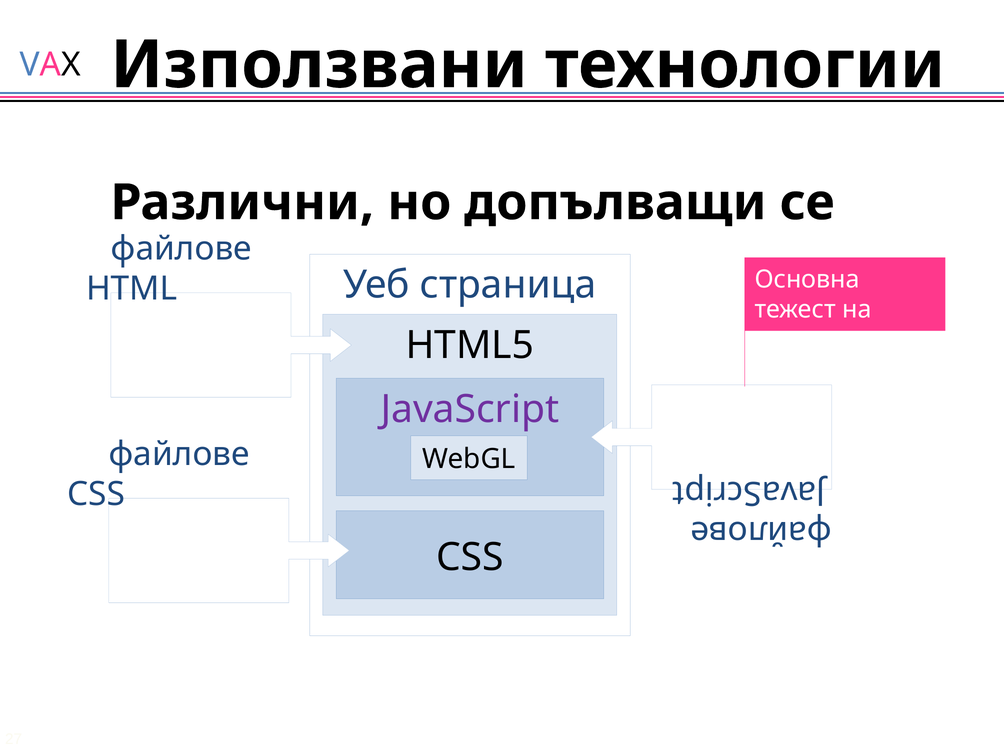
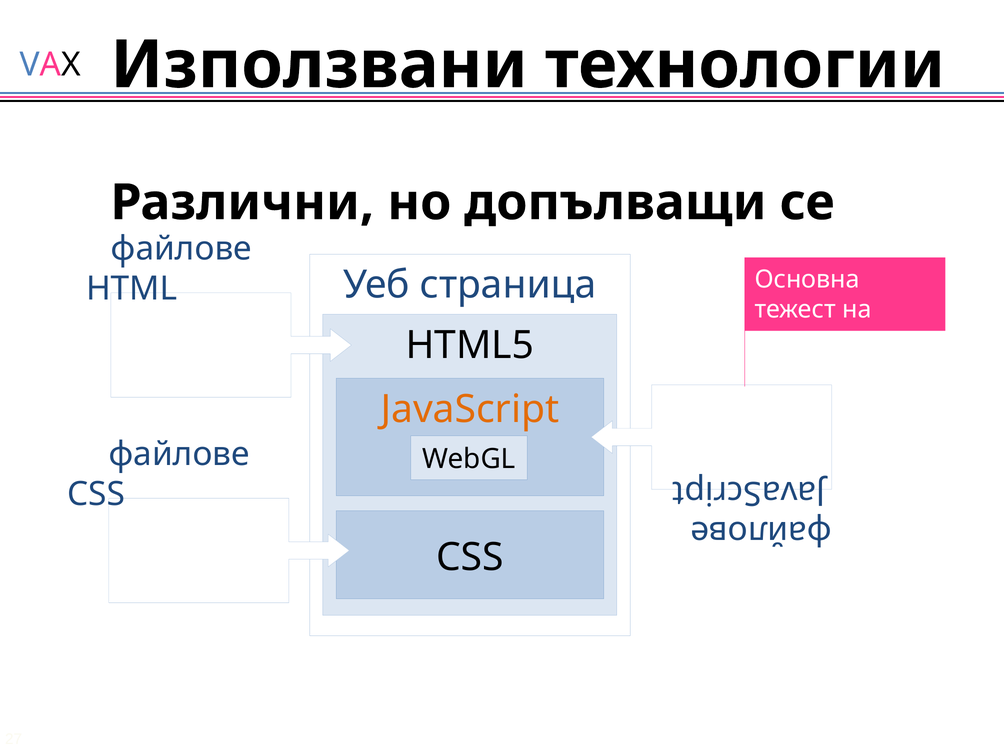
JavaScript colour: purple -> orange
